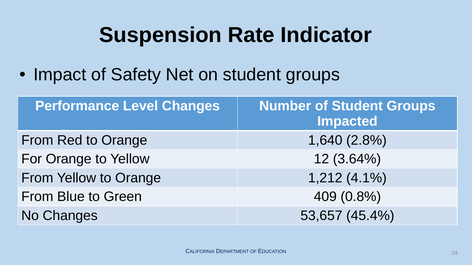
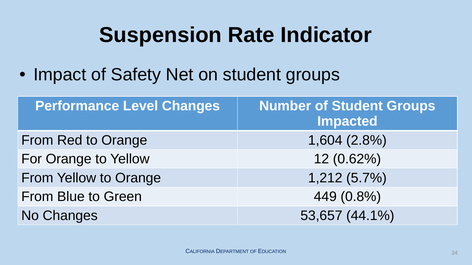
1,640: 1,640 -> 1,604
3.64%: 3.64% -> 0.62%
4.1%: 4.1% -> 5.7%
409: 409 -> 449
45.4%: 45.4% -> 44.1%
